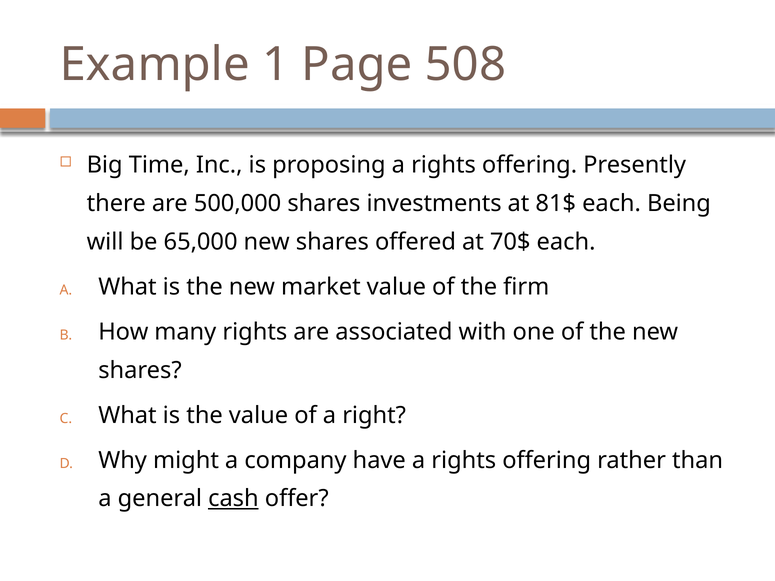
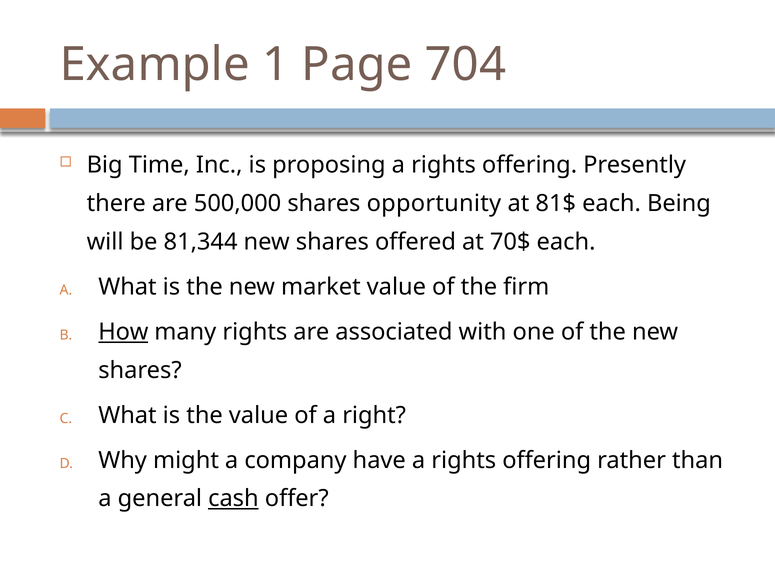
508: 508 -> 704
investments: investments -> opportunity
65,000: 65,000 -> 81,344
How underline: none -> present
